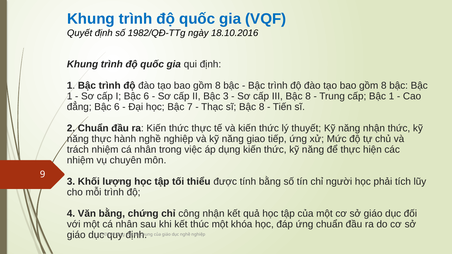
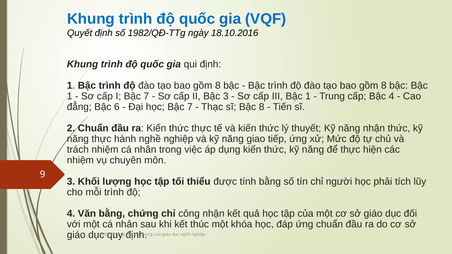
I Bậc 6: 6 -> 7
III Bậc 8: 8 -> 1
cấp Bậc 1: 1 -> 4
